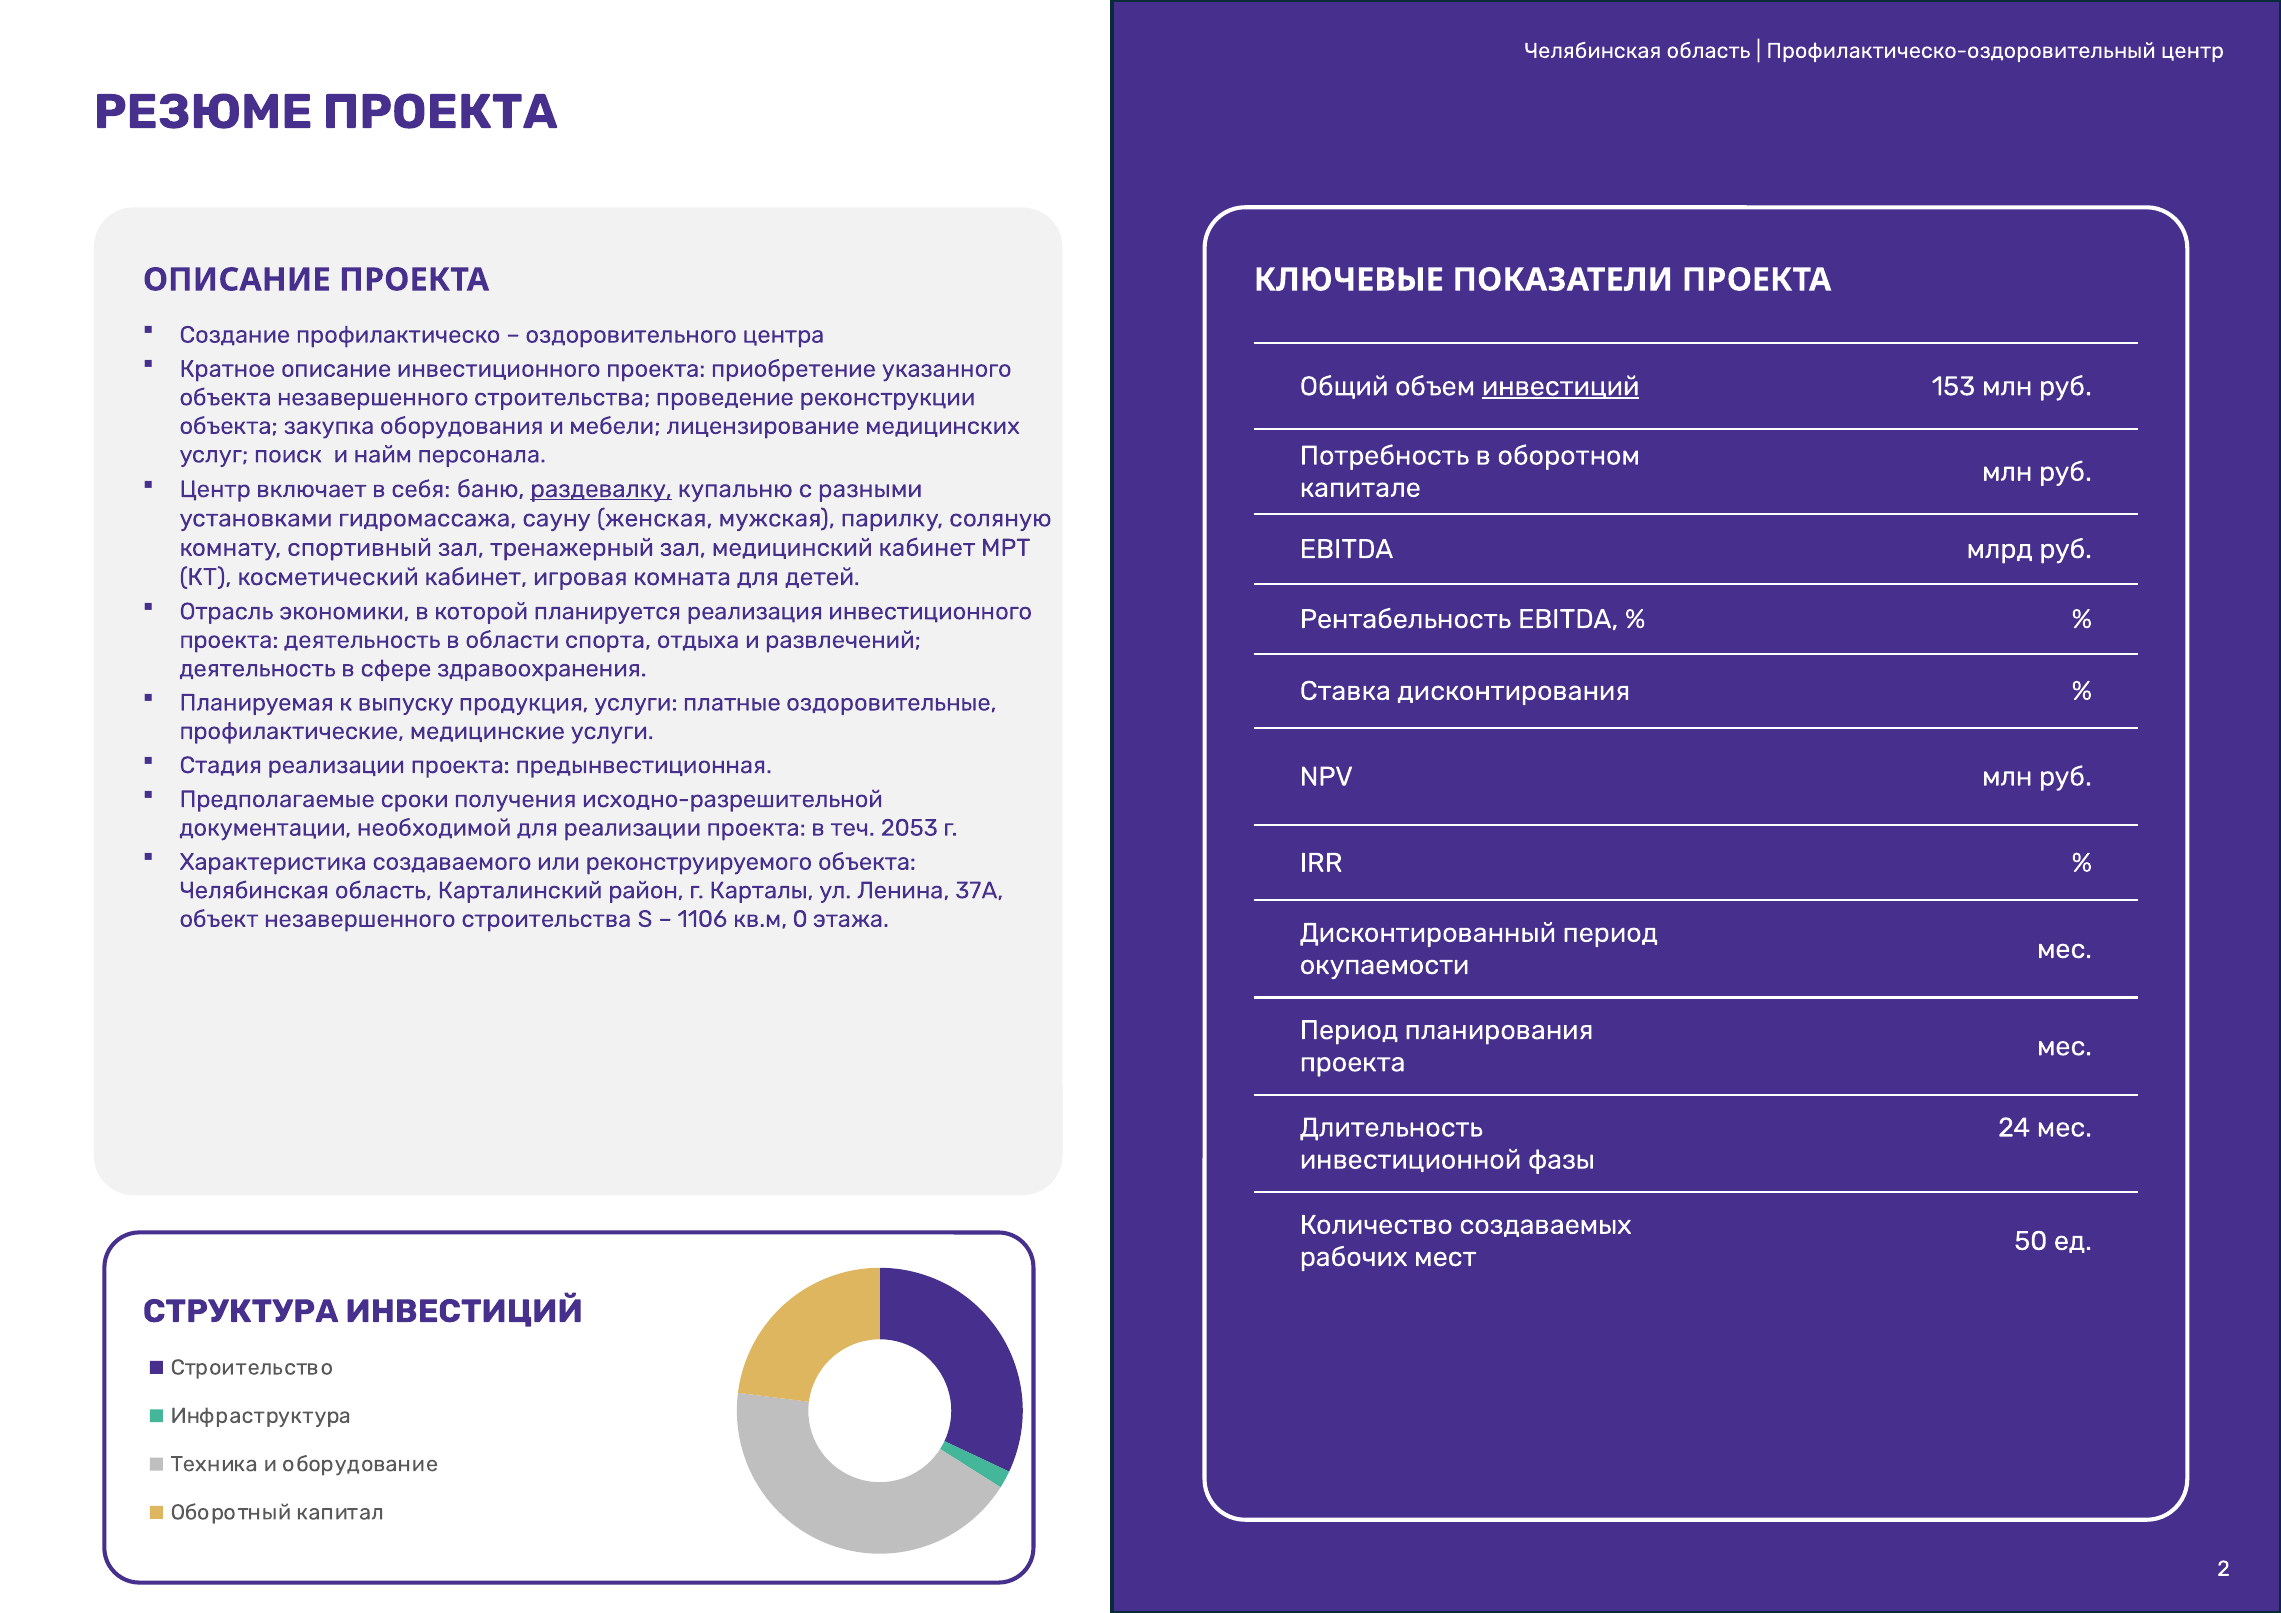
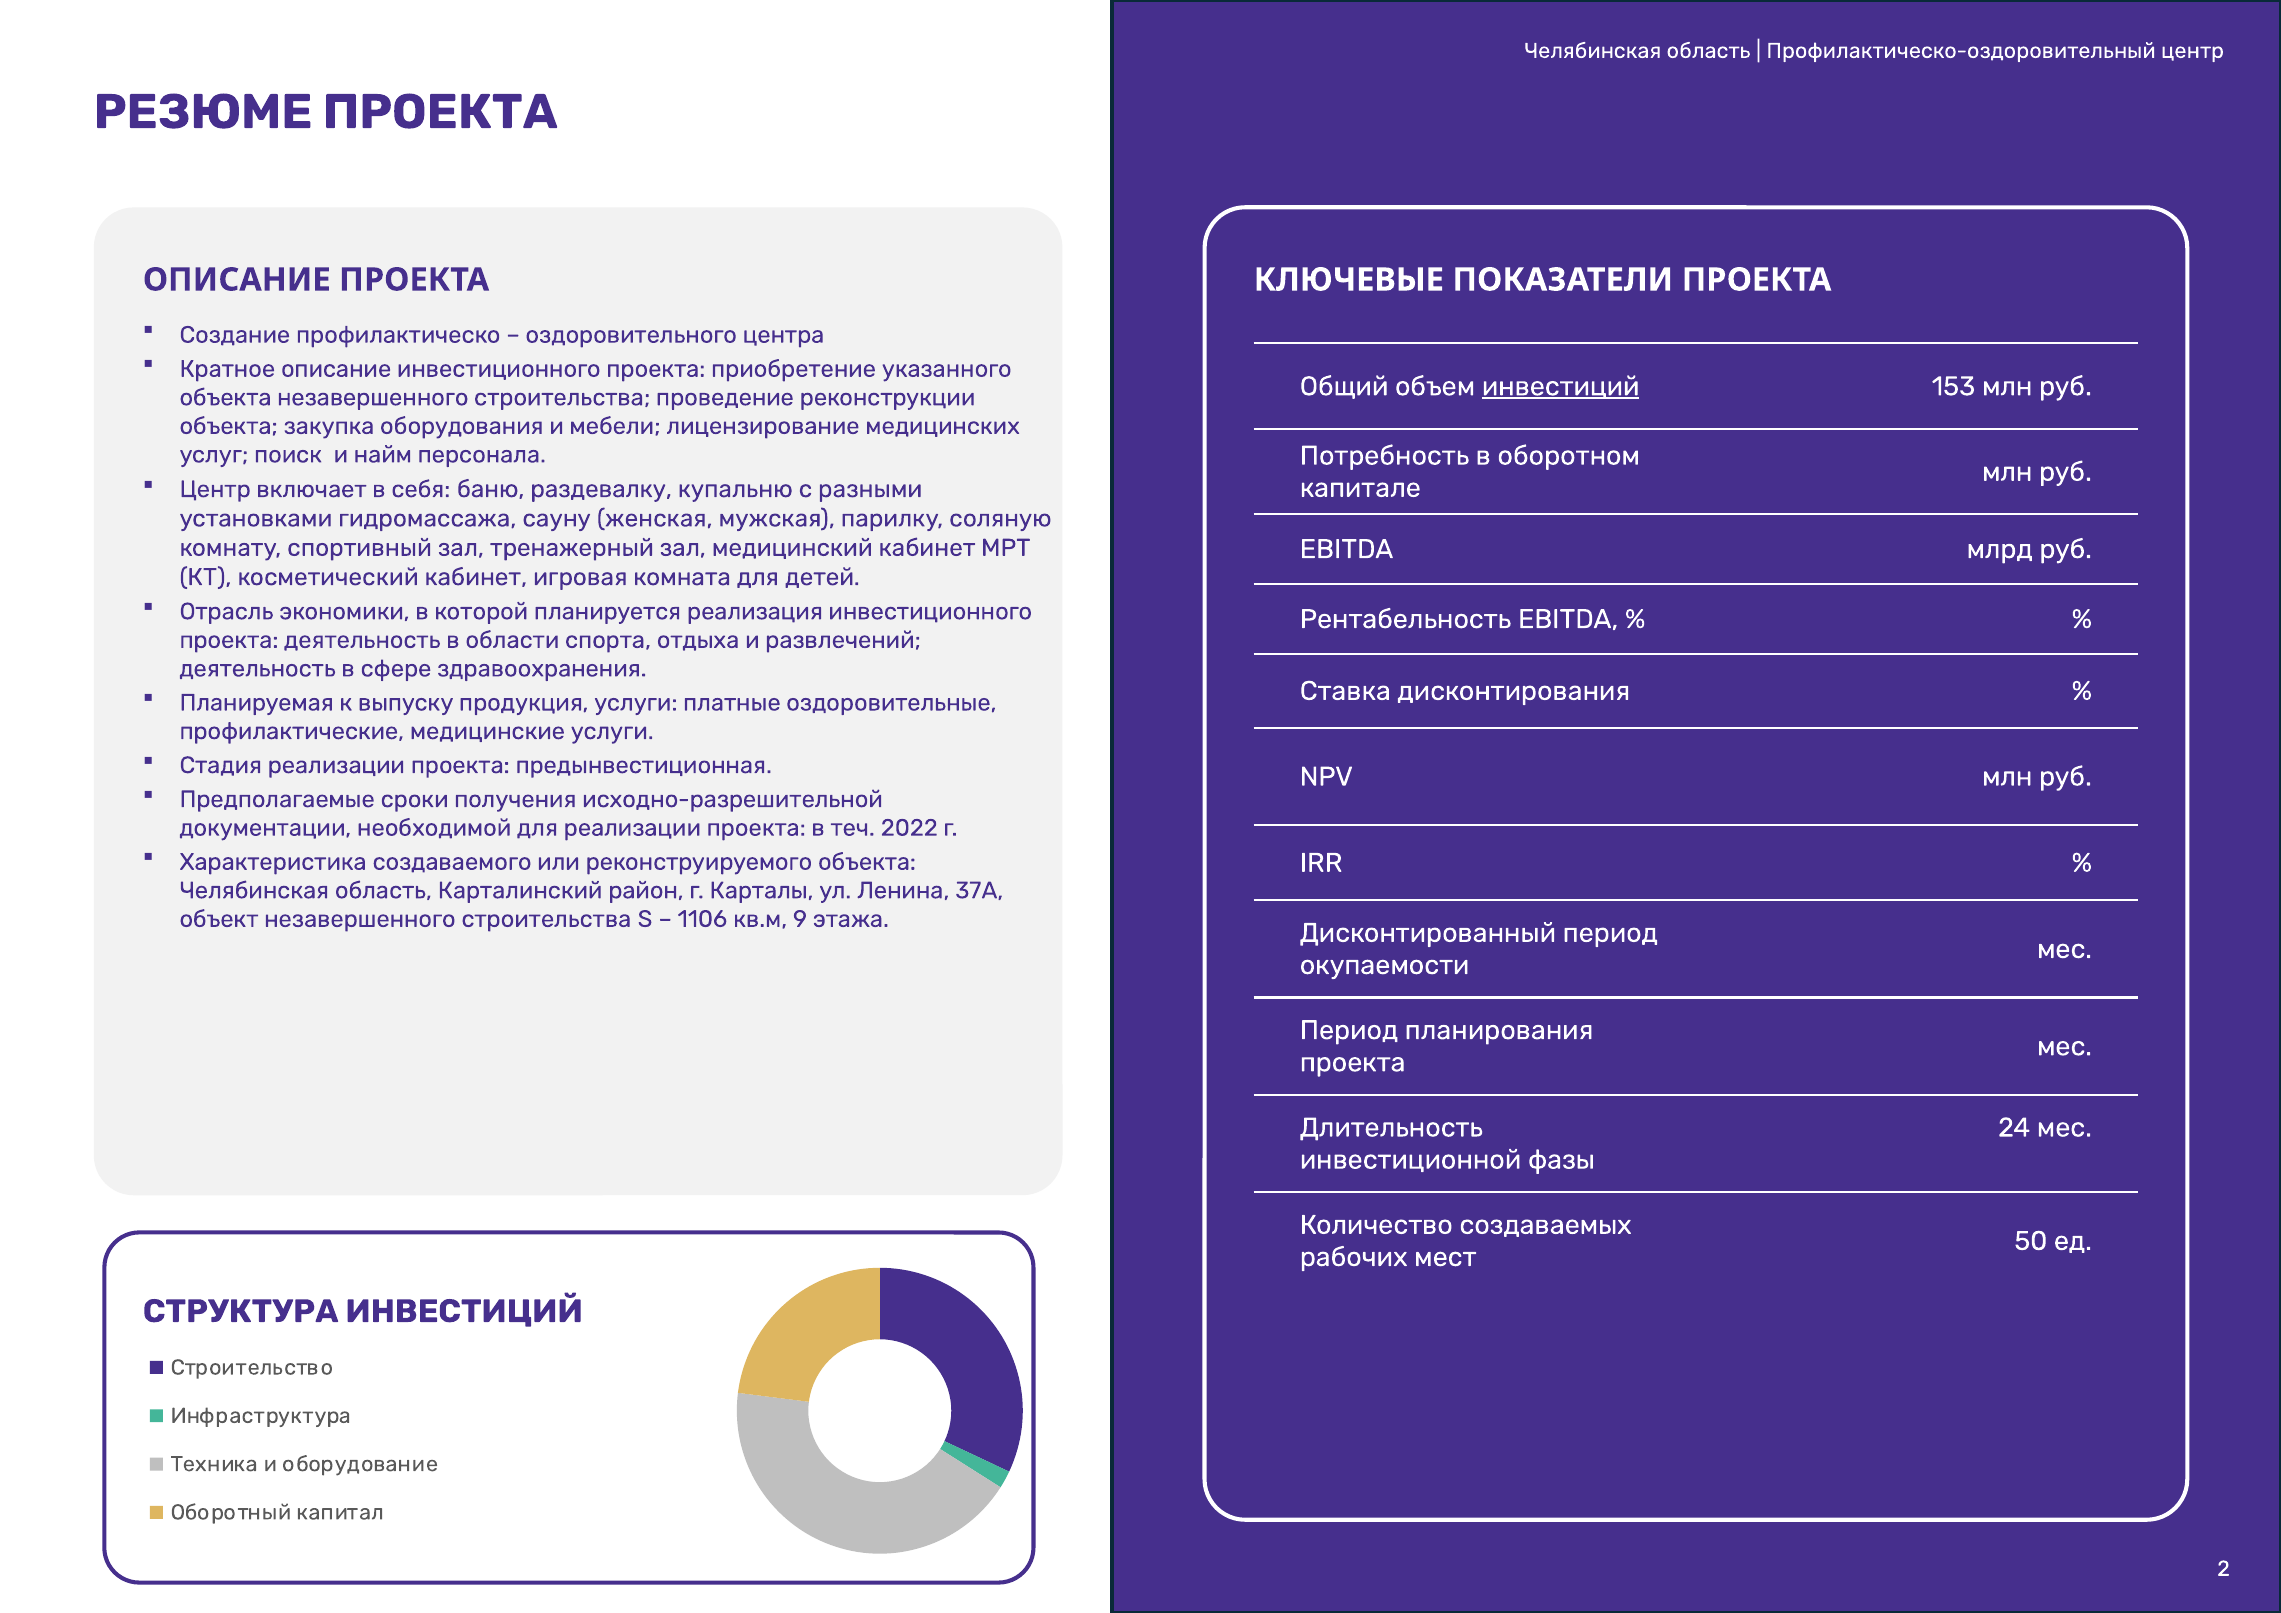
раздевалку underline: present -> none
2053: 2053 -> 2022
0: 0 -> 9
